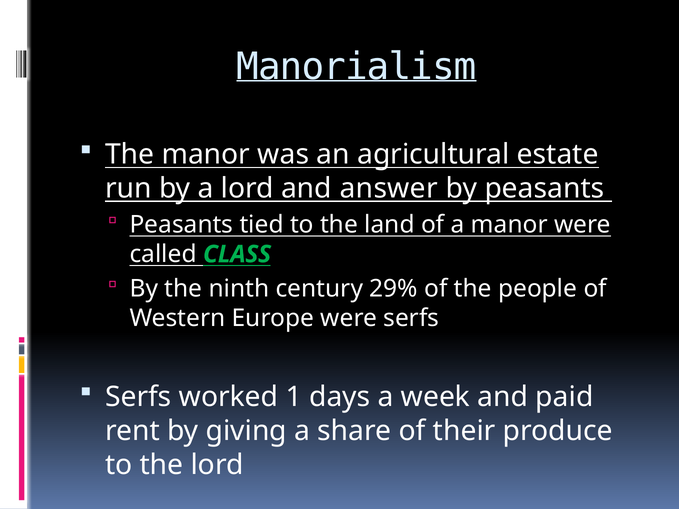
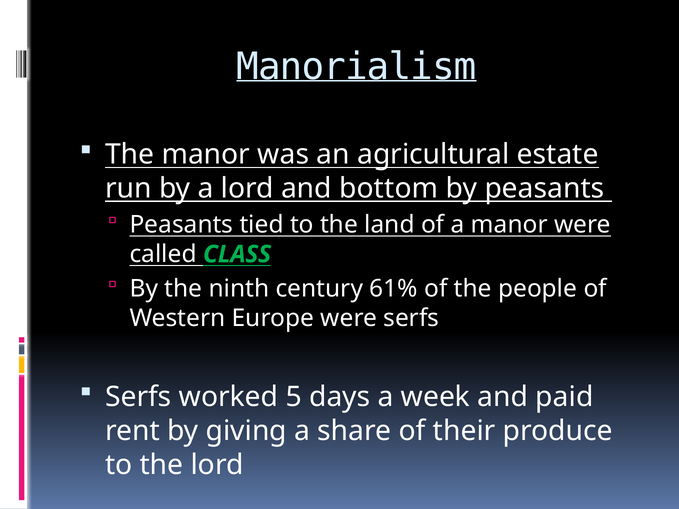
answer: answer -> bottom
29%: 29% -> 61%
1: 1 -> 5
